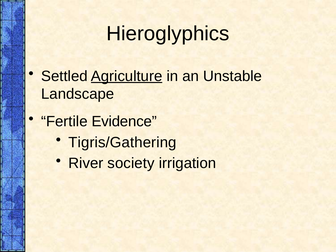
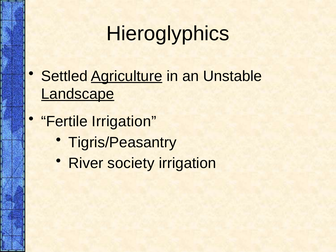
Landscape underline: none -> present
Fertile Evidence: Evidence -> Irrigation
Tigris/Gathering: Tigris/Gathering -> Tigris/Peasantry
